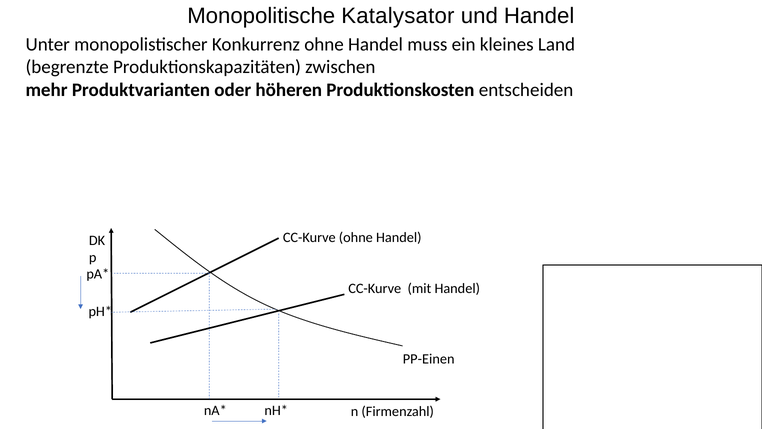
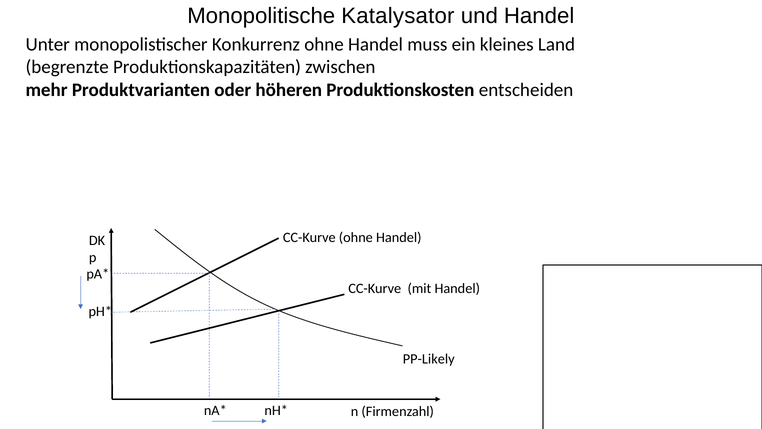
PP-Einen: PP-Einen -> PP-Likely
